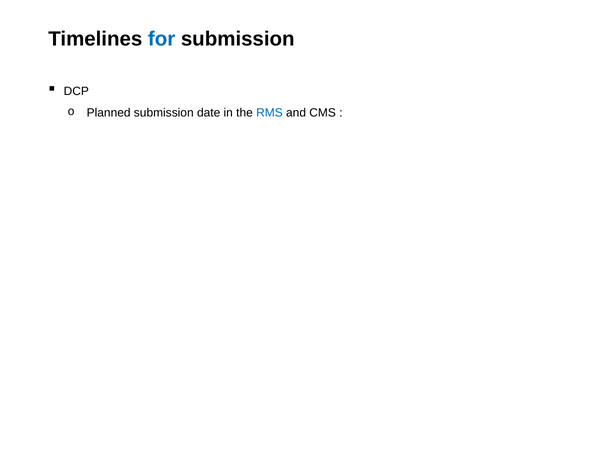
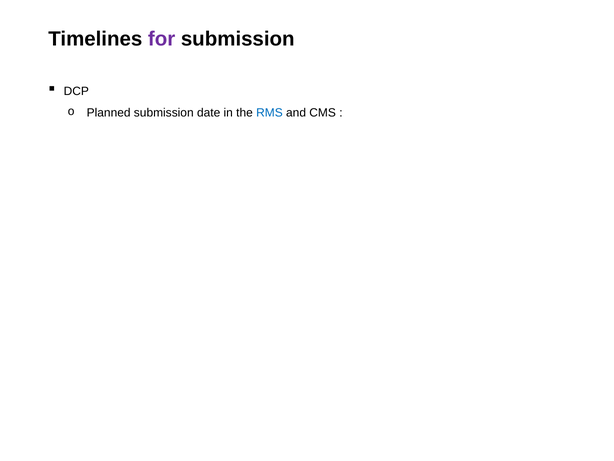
for colour: blue -> purple
